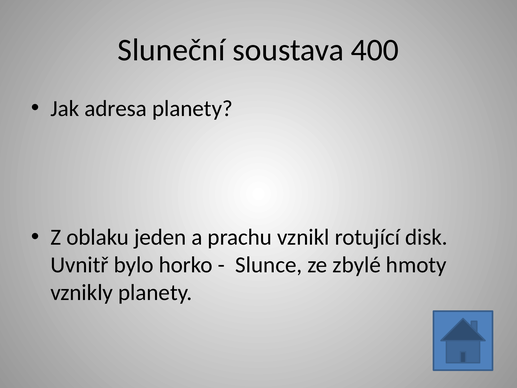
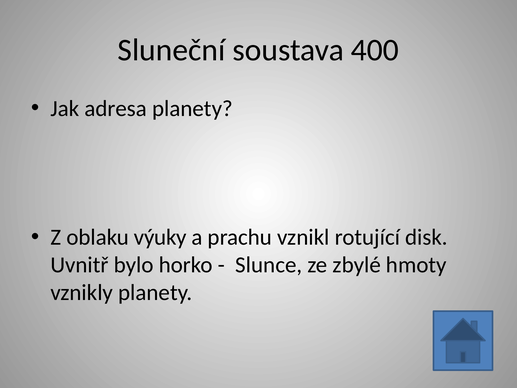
jeden: jeden -> výuky
